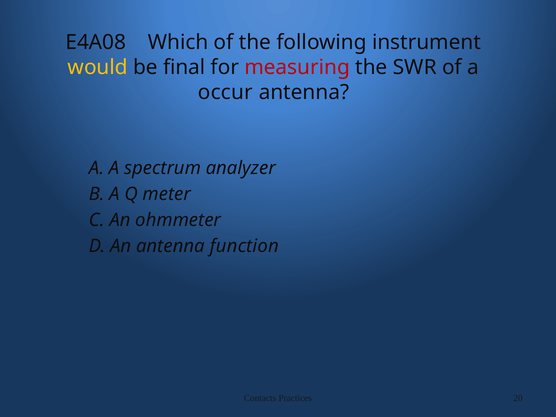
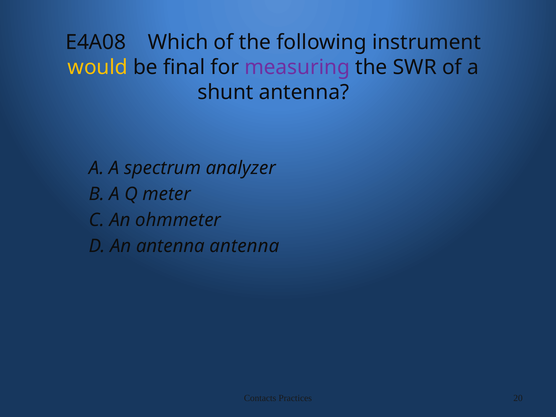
measuring colour: red -> purple
occur: occur -> shunt
antenna function: function -> antenna
